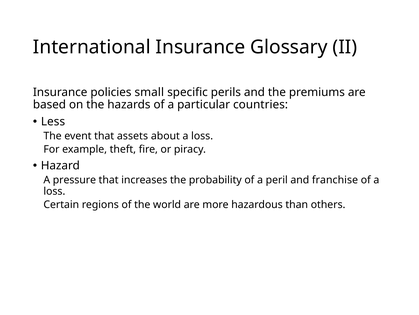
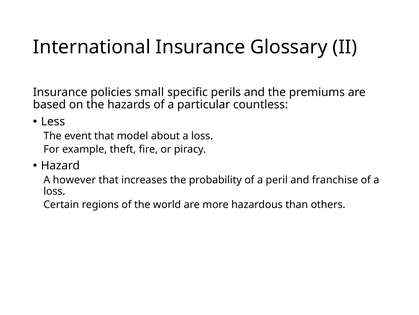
countries: countries -> countless
assets: assets -> model
pressure: pressure -> however
